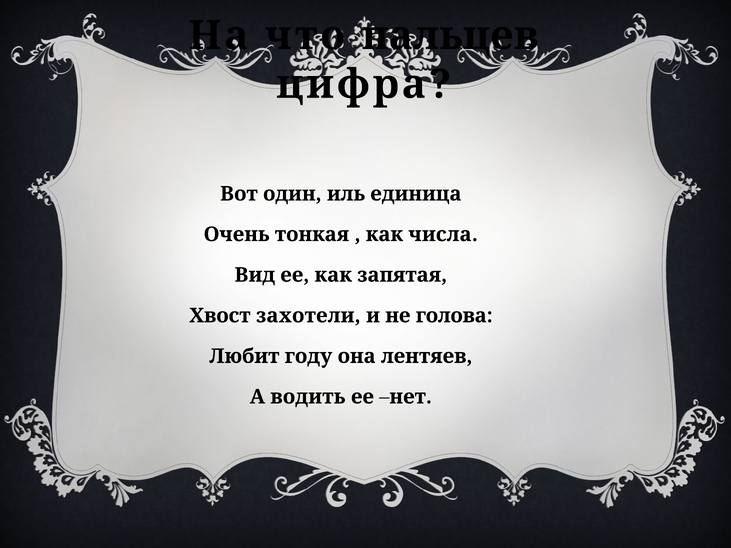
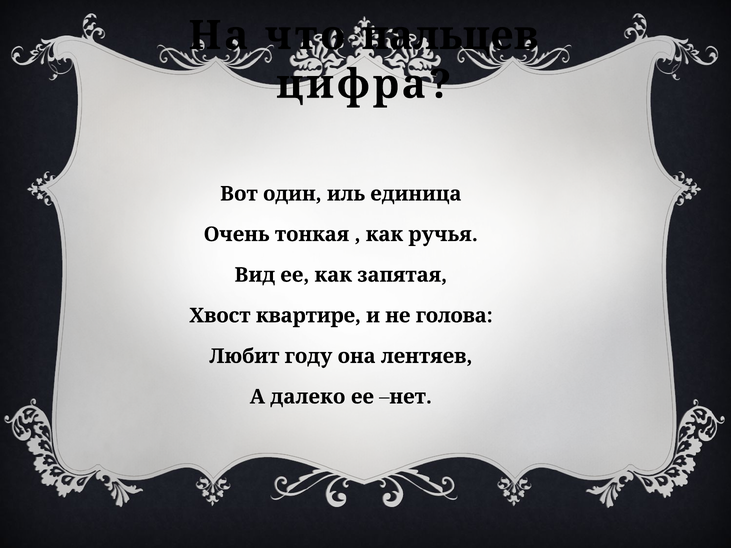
числа: числа -> ручья
захотели: захотели -> квартире
водить: водить -> далеко
